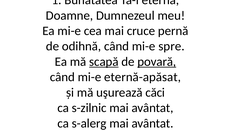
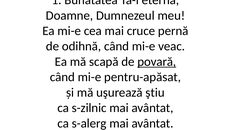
spre: spre -> veac
scapă underline: present -> none
eternă-apăsat: eternă-apăsat -> pentru-apăsat
căci: căci -> ştiu
